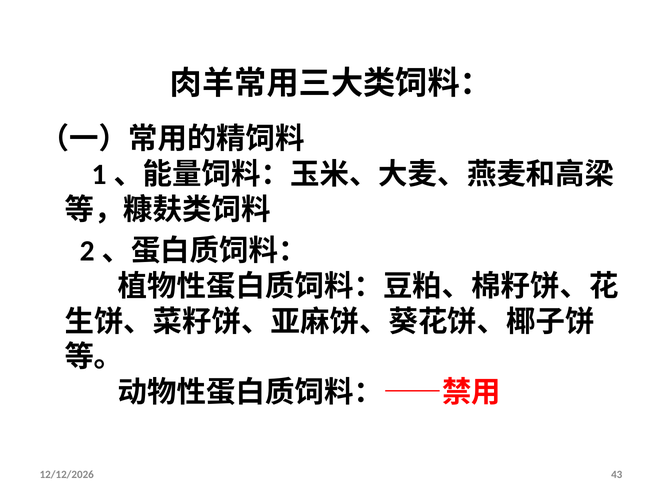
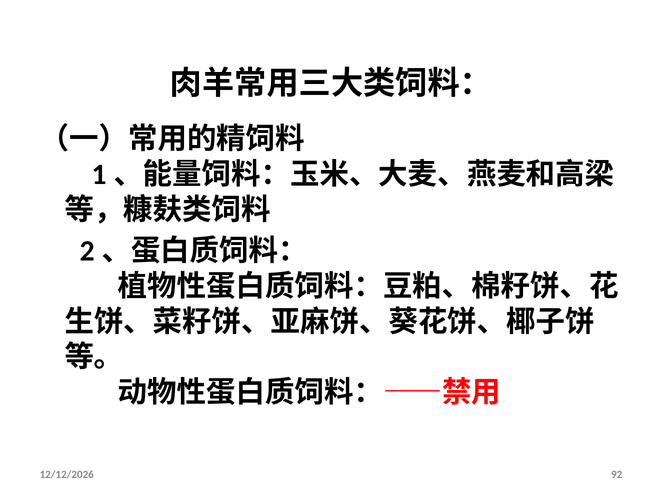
43: 43 -> 92
